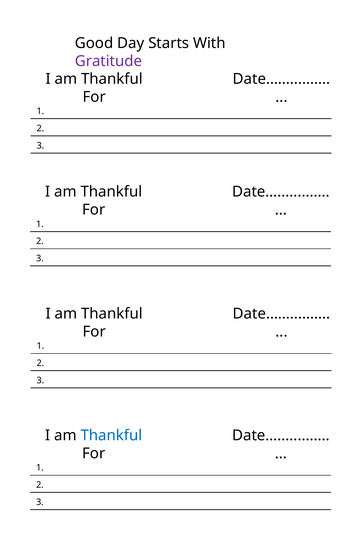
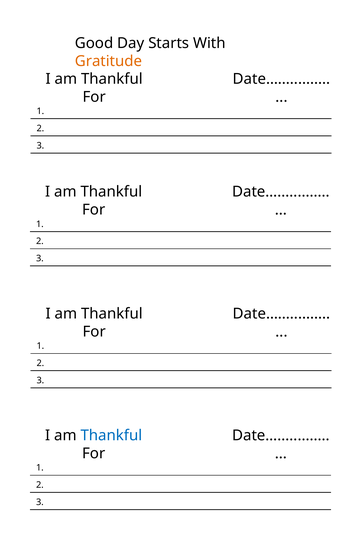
Gratitude colour: purple -> orange
